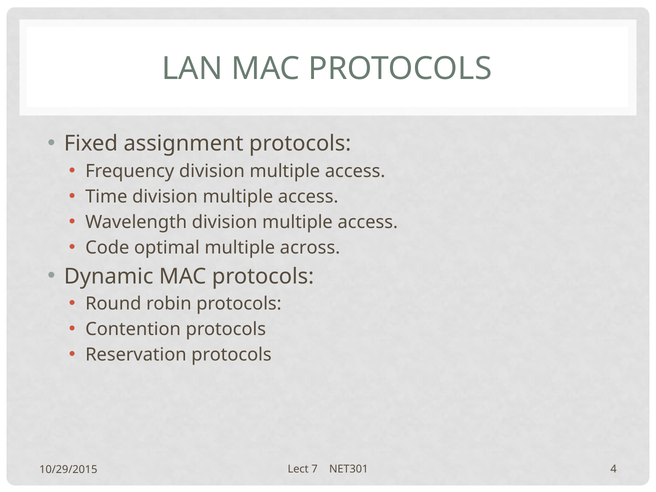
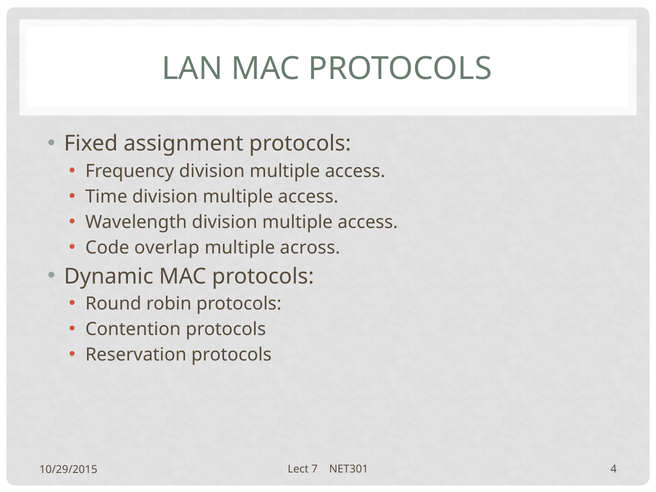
optimal: optimal -> overlap
